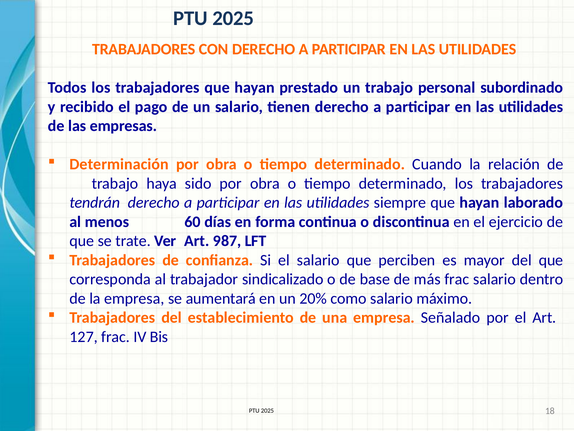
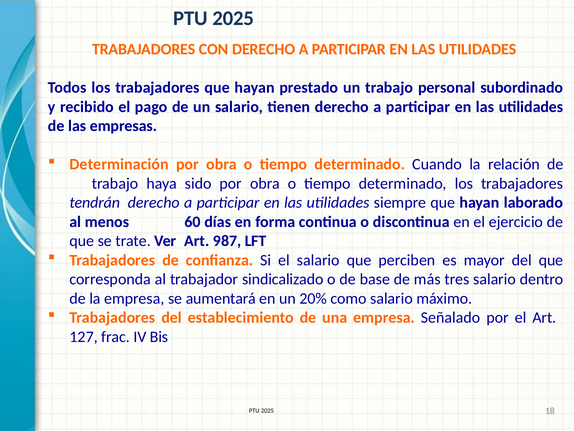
más frac: frac -> tres
